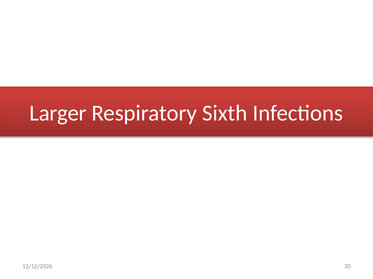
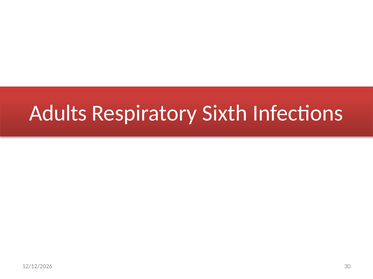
Larger: Larger -> Adults
